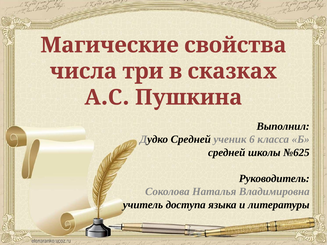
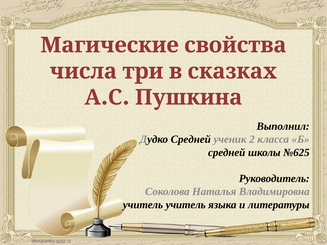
6: 6 -> 2
учитель доступа: доступа -> учитель
